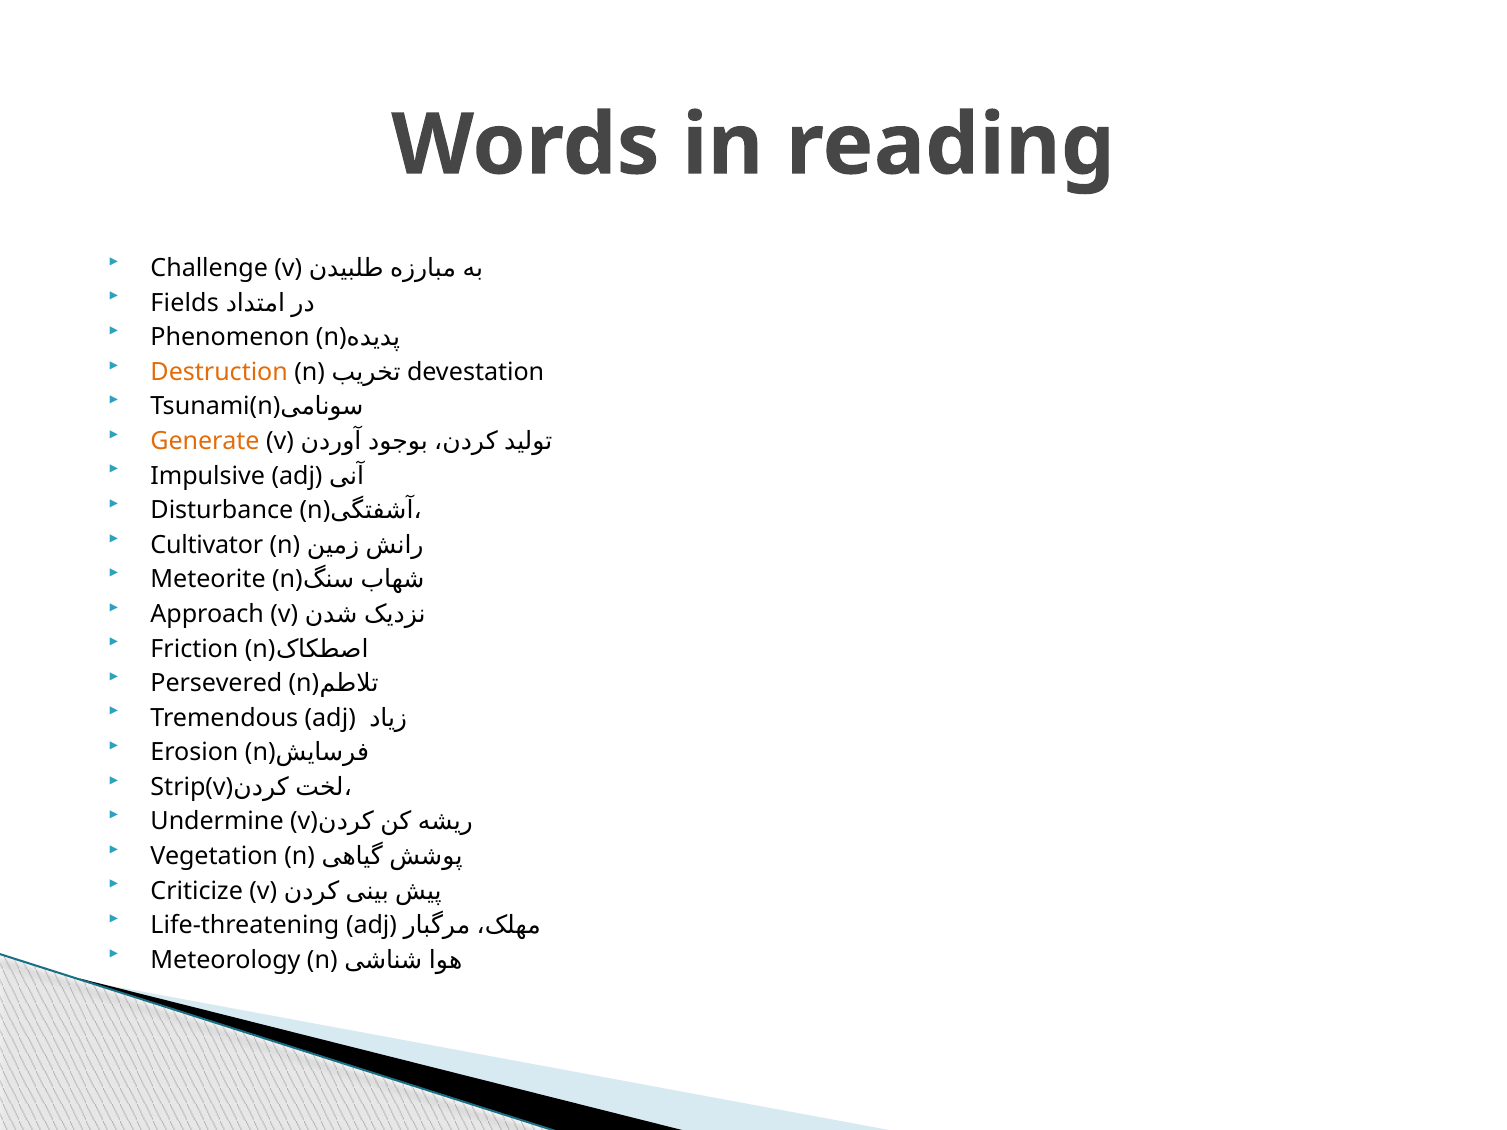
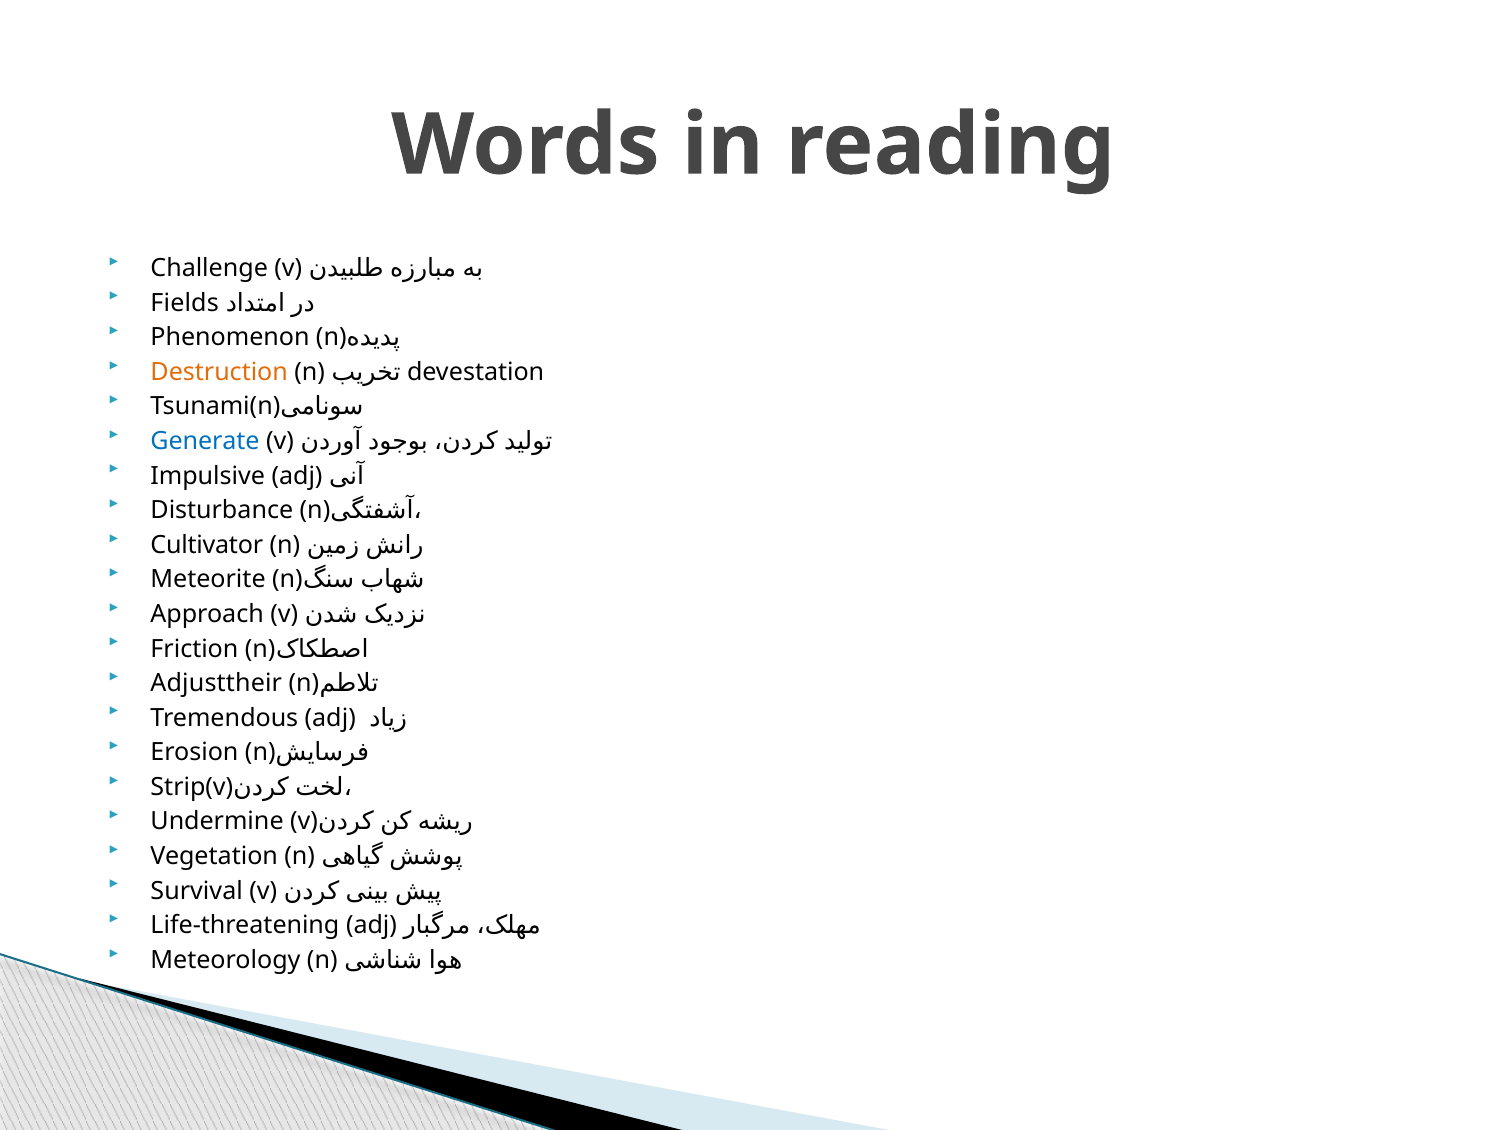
Generate colour: orange -> blue
Persevered: Persevered -> Adjusttheir
Criticize: Criticize -> Survival
